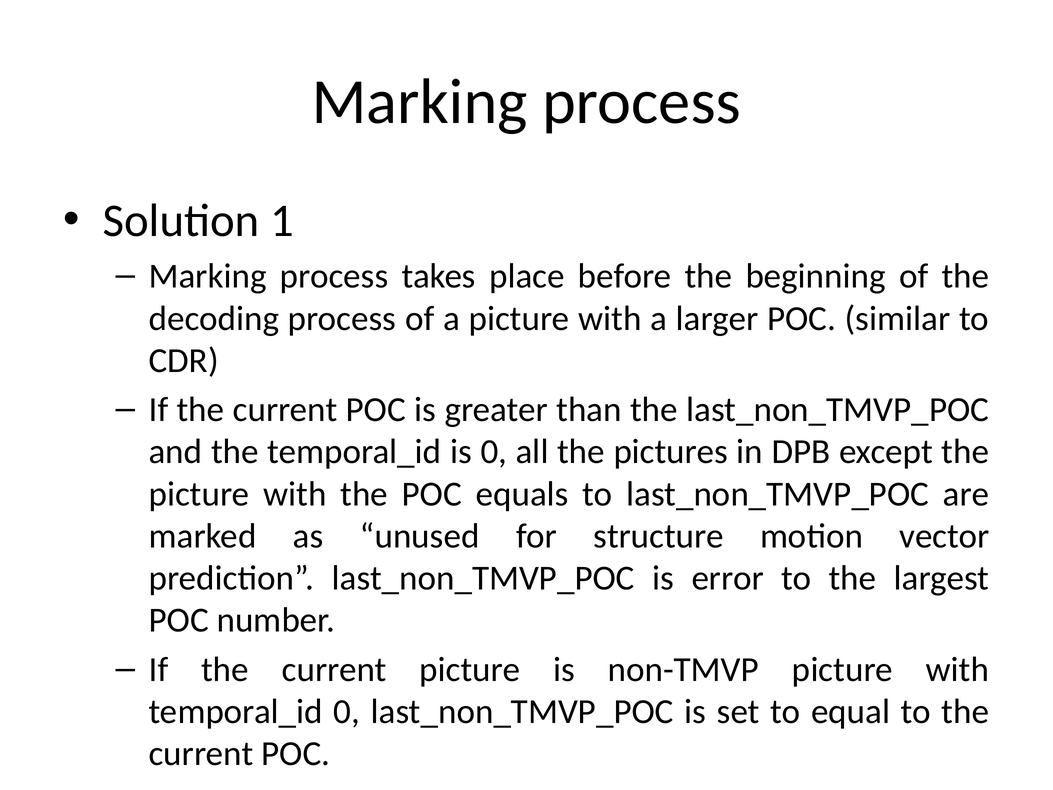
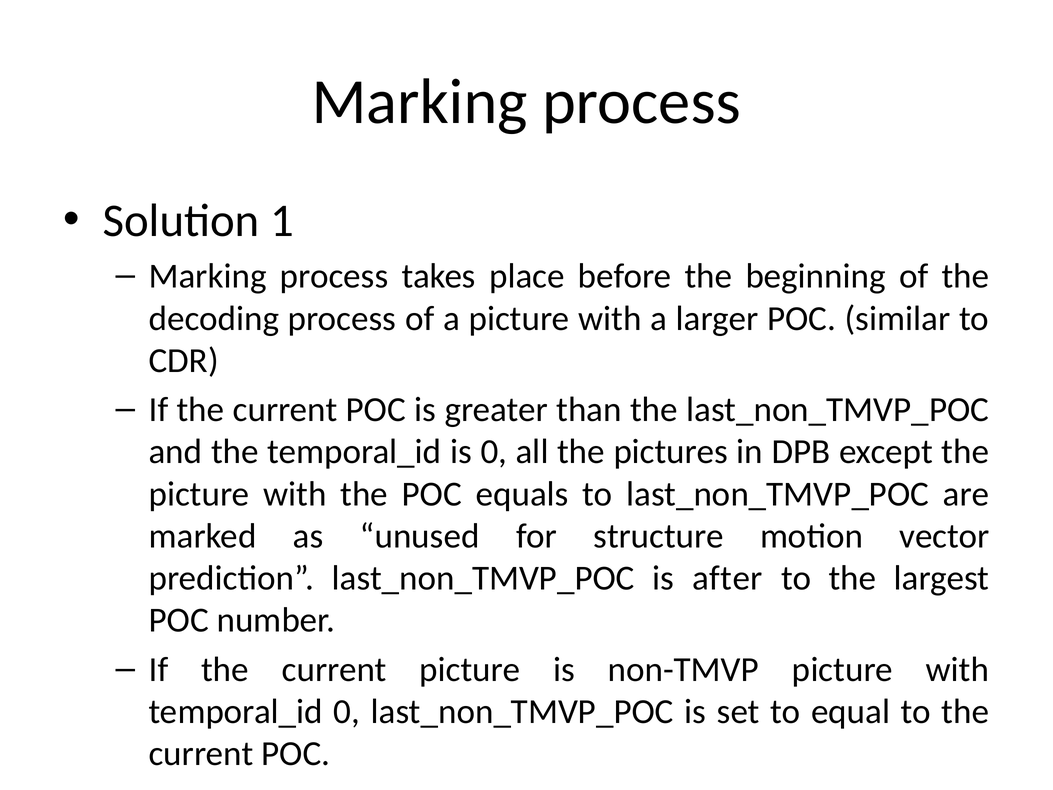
error: error -> after
